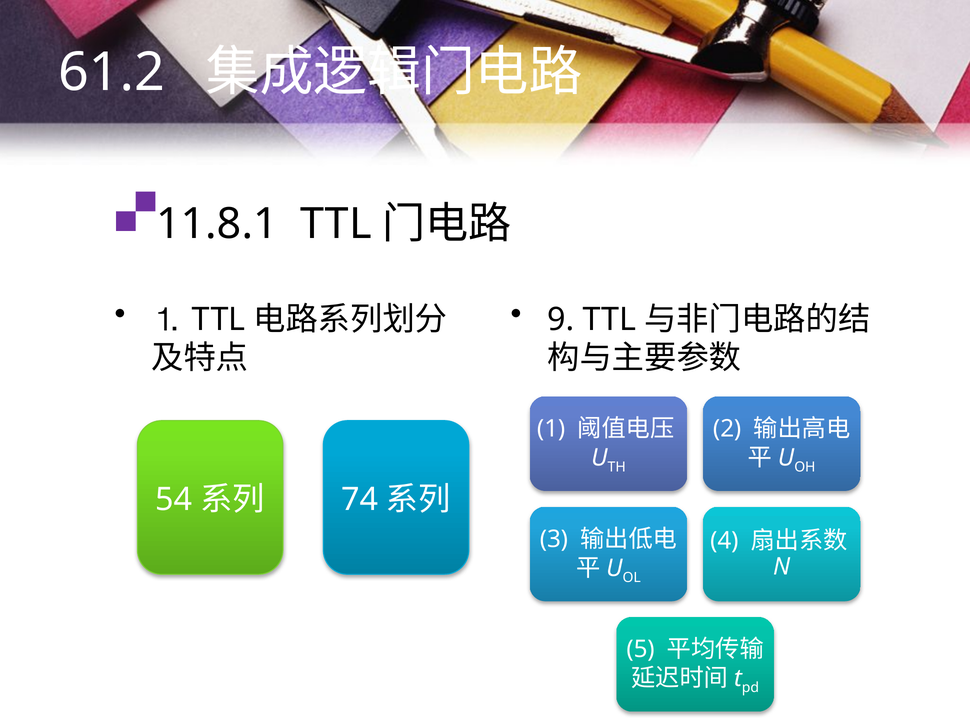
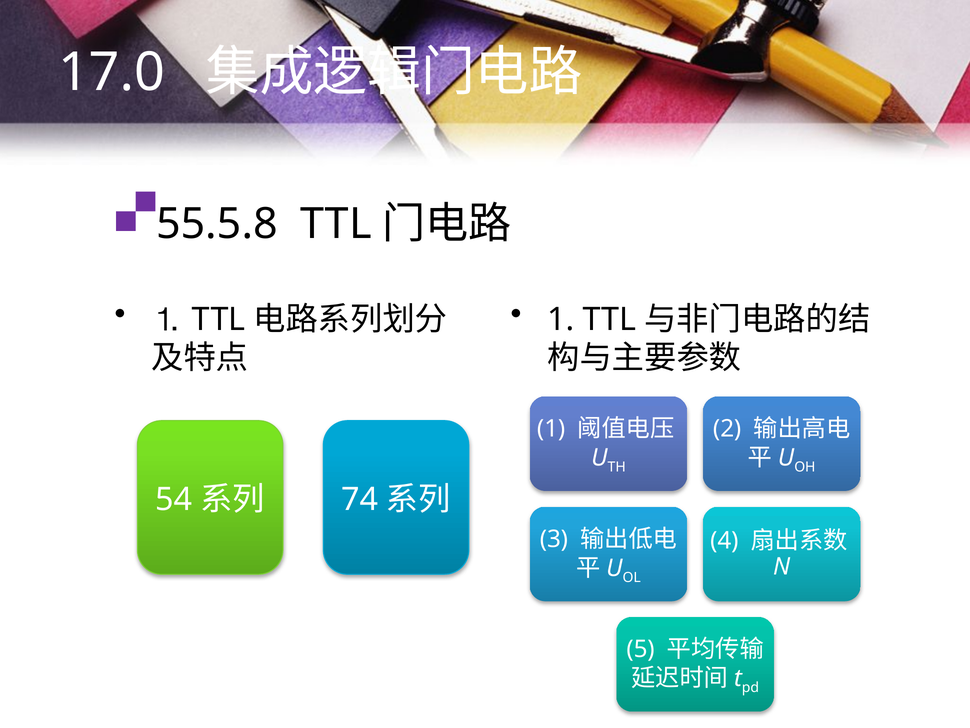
61.2: 61.2 -> 17.0
11.8.1: 11.8.1 -> 55.5.8
9 at (561, 319): 9 -> 1
